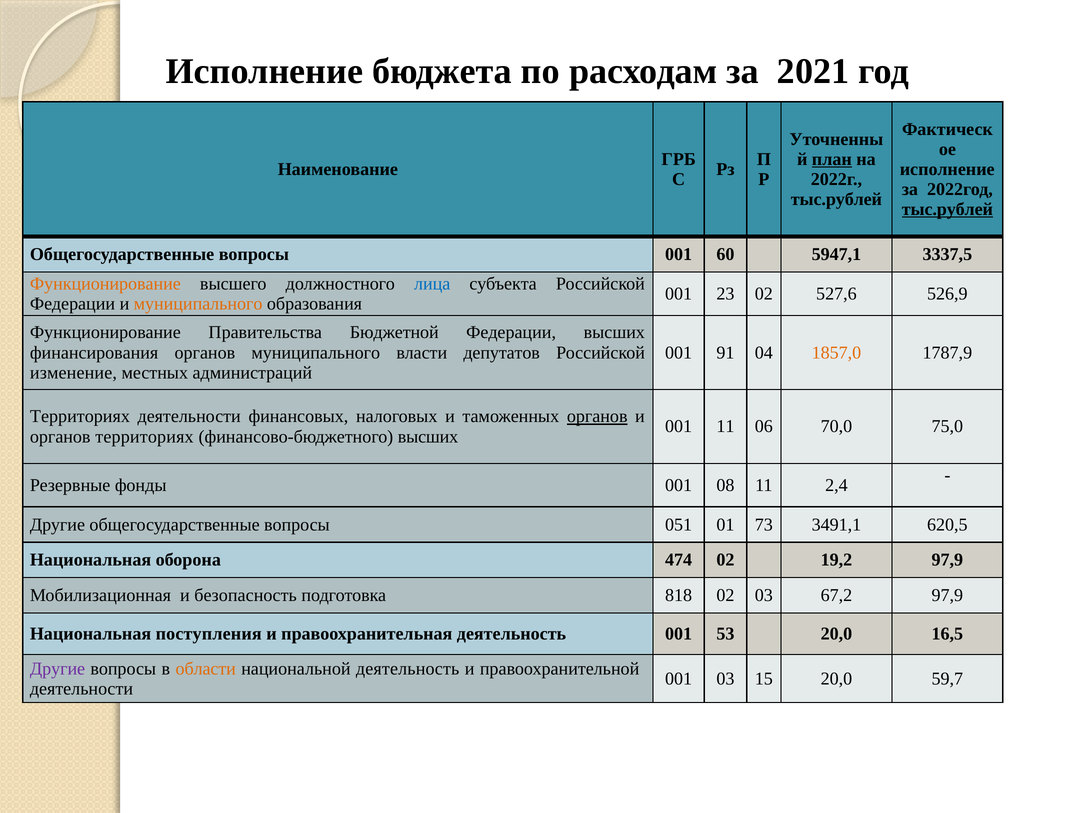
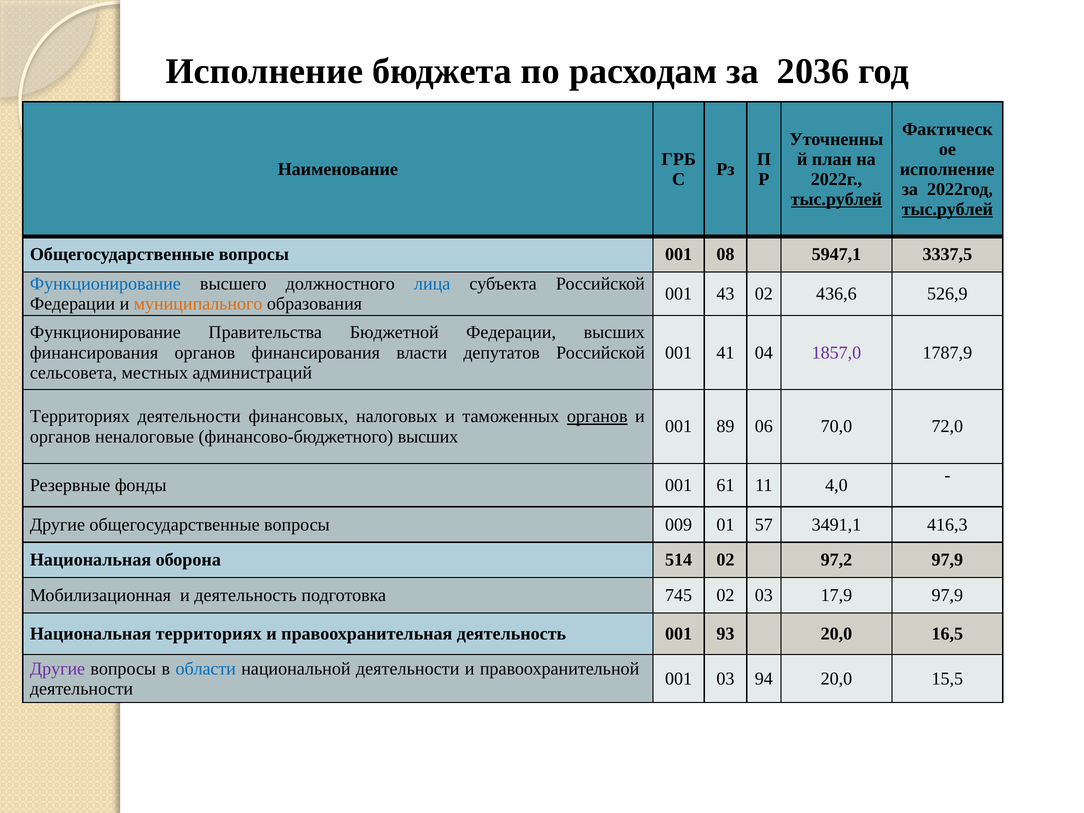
2021: 2021 -> 2036
план underline: present -> none
тыс.рублей at (836, 199) underline: none -> present
60: 60 -> 08
Функционирование at (105, 284) colour: orange -> blue
23: 23 -> 43
527,6: 527,6 -> 436,6
органов муниципального: муниципального -> финансирования
91: 91 -> 41
1857,0 colour: orange -> purple
изменение: изменение -> сельсовета
001 11: 11 -> 89
75,0: 75,0 -> 72,0
органов территориях: территориях -> неналоговые
08: 08 -> 61
2,4: 2,4 -> 4,0
051: 051 -> 009
73: 73 -> 57
620,5: 620,5 -> 416,3
474: 474 -> 514
19,2: 19,2 -> 97,2
и безопасность: безопасность -> деятельность
818: 818 -> 745
67,2: 67,2 -> 17,9
Национальная поступления: поступления -> территориях
53: 53 -> 93
области colour: orange -> blue
национальной деятельность: деятельность -> деятельности
15: 15 -> 94
59,7: 59,7 -> 15,5
